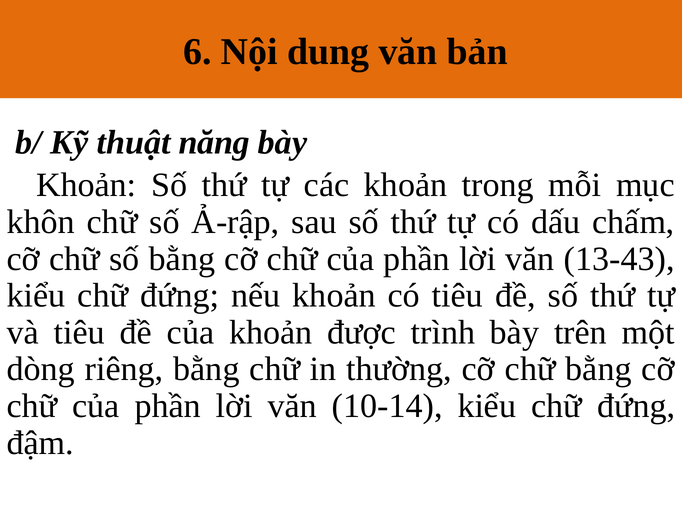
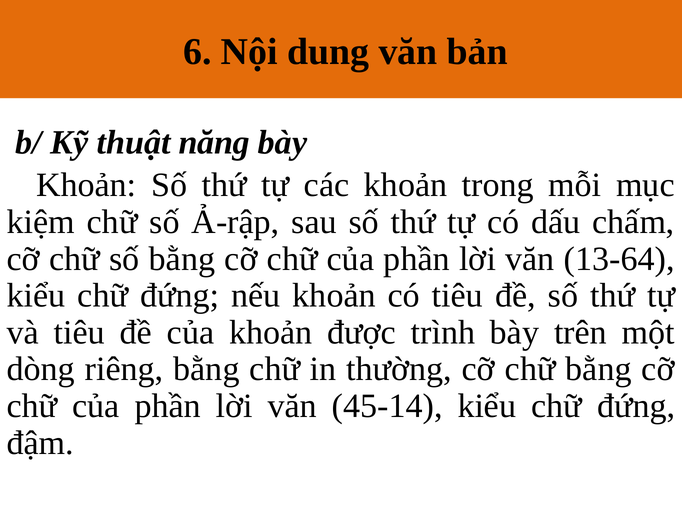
khôn: khôn -> kiệm
13-43: 13-43 -> 13-64
10-14: 10-14 -> 45-14
